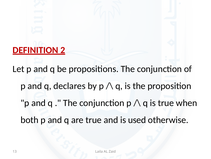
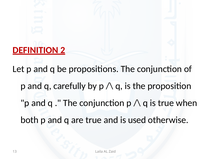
declares: declares -> carefully
